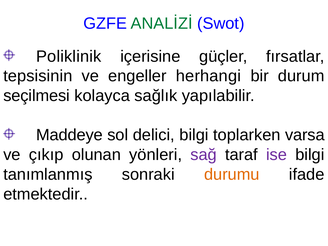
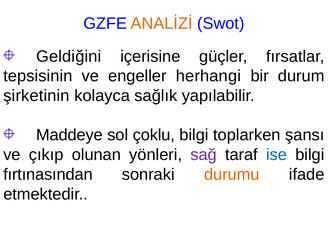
ANALİZİ colour: green -> orange
Poliklinik: Poliklinik -> Geldiğini
seçilmesi: seçilmesi -> şirketinin
delici: delici -> çoklu
varsa: varsa -> şansı
ise colour: purple -> blue
tanımlanmış: tanımlanmış -> fırtınasından
